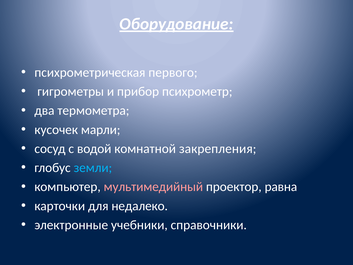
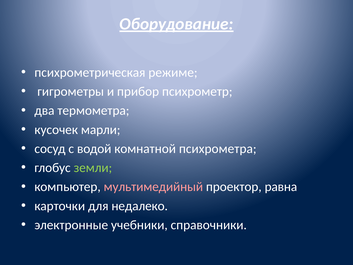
первого: первого -> режиме
закрепления: закрепления -> психрометра
земли colour: light blue -> light green
